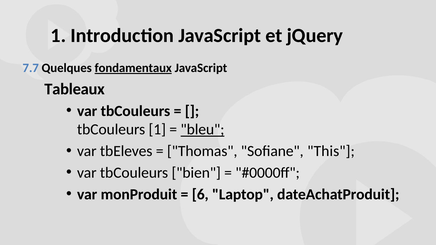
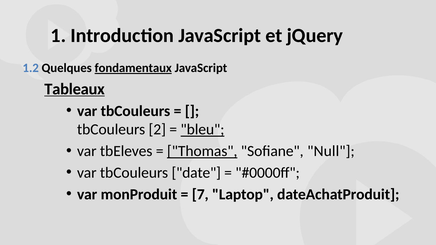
7.7: 7.7 -> 1.2
Tableaux underline: none -> present
tbCouleurs 1: 1 -> 2
Thomas underline: none -> present
This: This -> Null
bien: bien -> date
6: 6 -> 7
